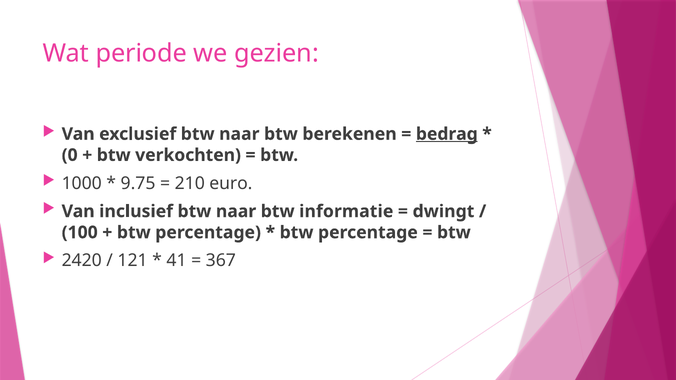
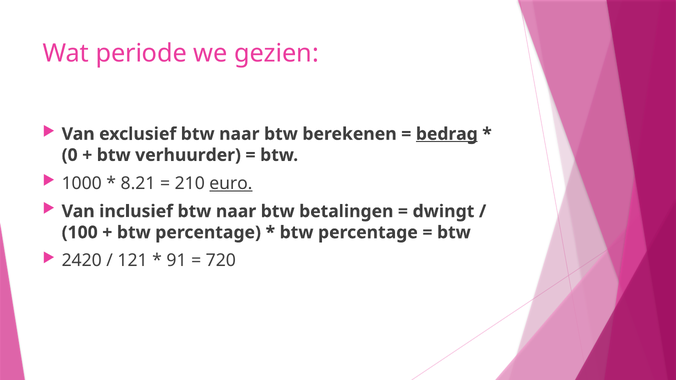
verkochten: verkochten -> verhuurder
9.75: 9.75 -> 8.21
euro underline: none -> present
informatie: informatie -> betalingen
41: 41 -> 91
367: 367 -> 720
